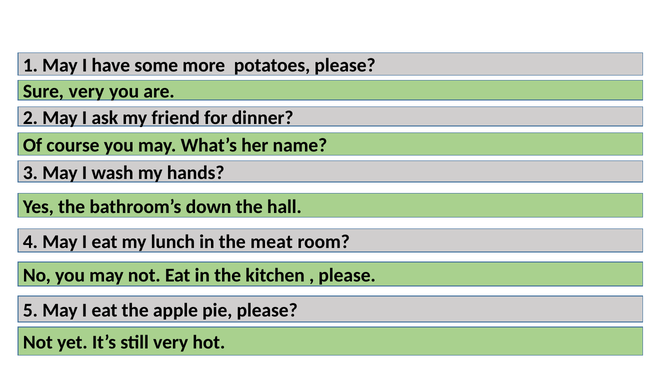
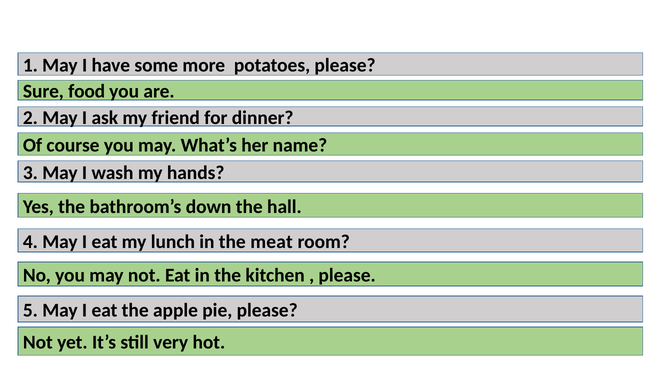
Sure very: very -> food
